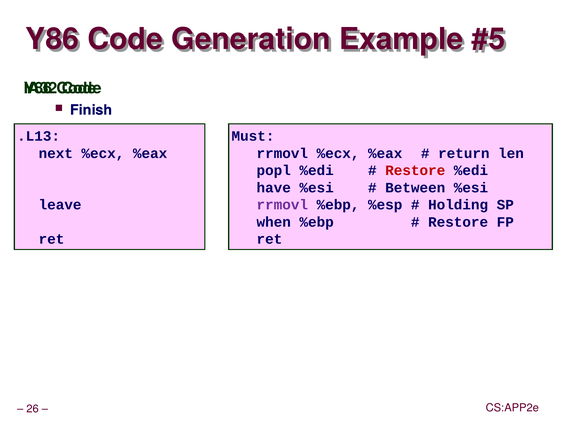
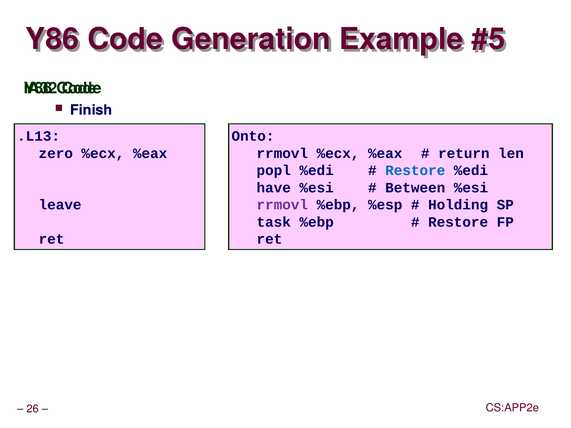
Must: Must -> Onto
next: next -> zero
Restore at (415, 171) colour: red -> blue
when: when -> task
